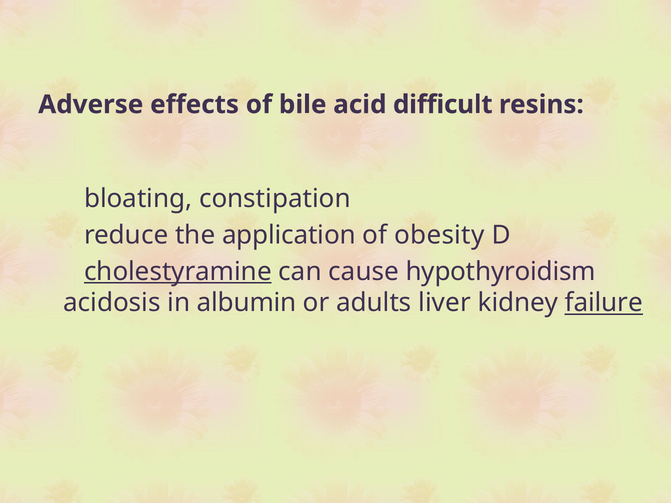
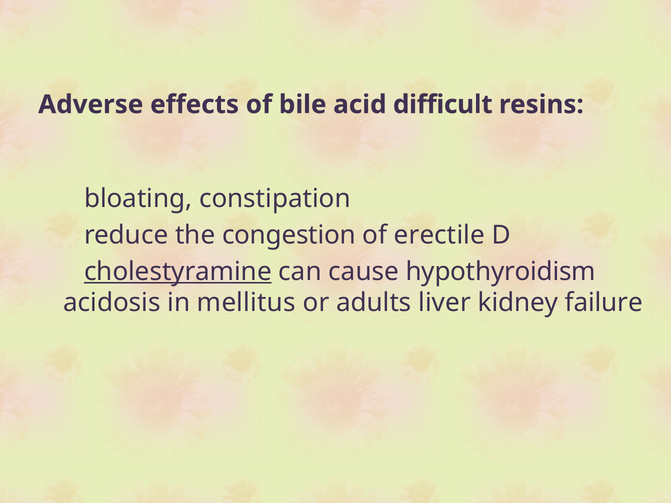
application: application -> congestion
obesity: obesity -> erectile
albumin: albumin -> mellitus
failure underline: present -> none
